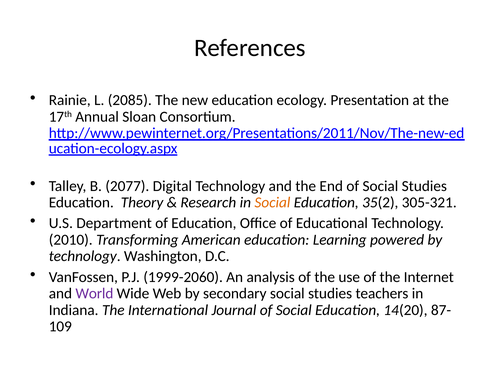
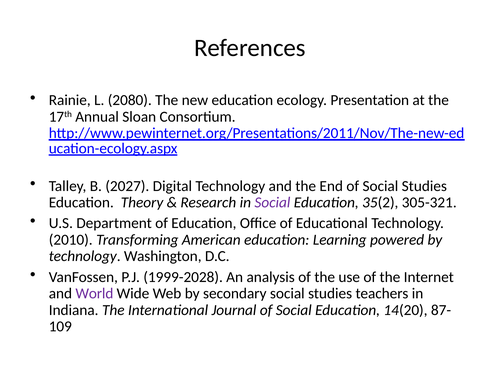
2085: 2085 -> 2080
2077: 2077 -> 2027
Social at (272, 202) colour: orange -> purple
1999-2060: 1999-2060 -> 1999-2028
